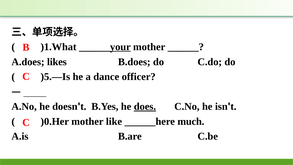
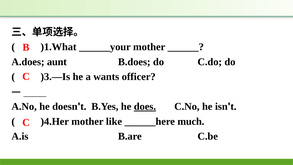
______your underline: present -> none
likes: likes -> aunt
)5.—Is: )5.—Is -> )3.—Is
dance: dance -> wants
)0.Her: )0.Her -> )4.Her
